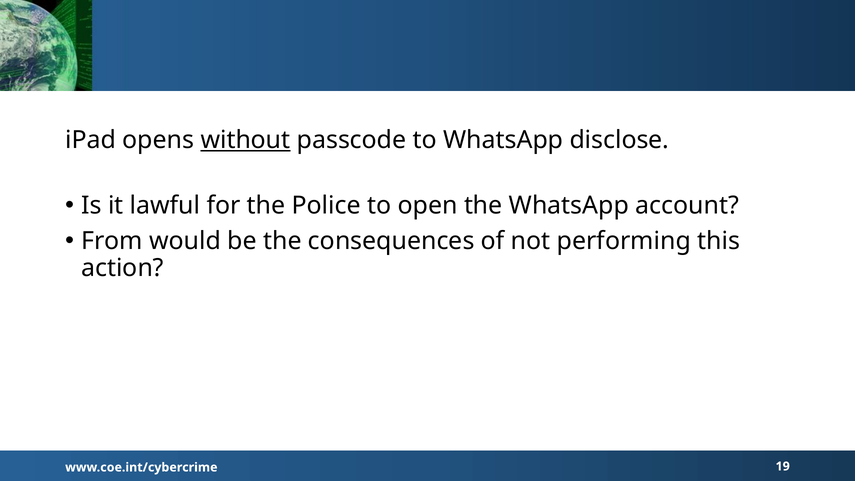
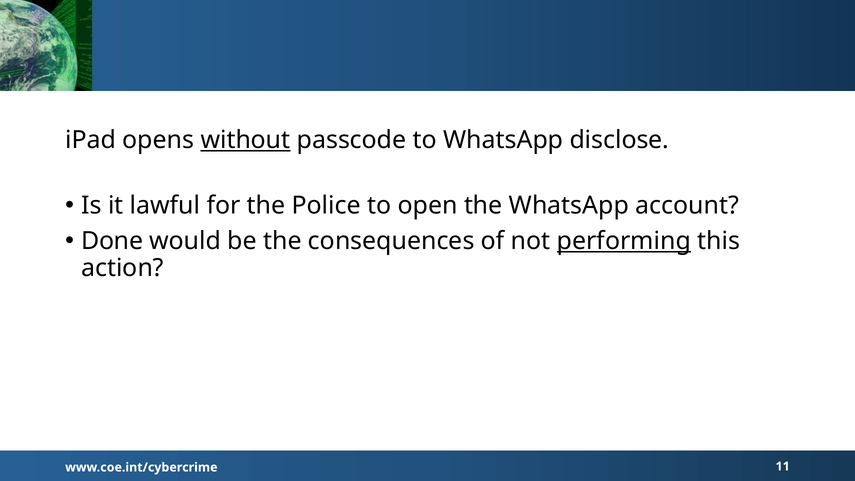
From: From -> Done
performing underline: none -> present
19: 19 -> 11
